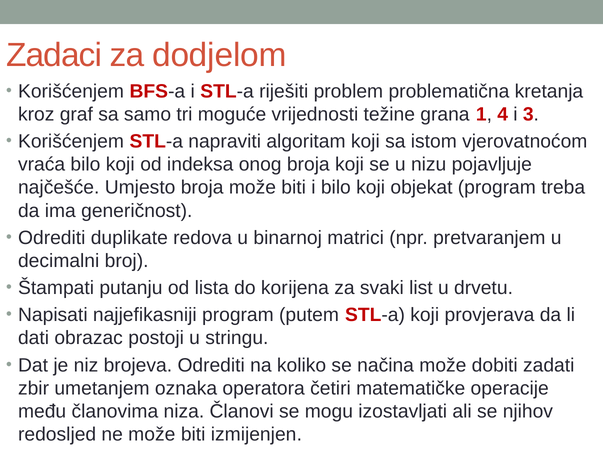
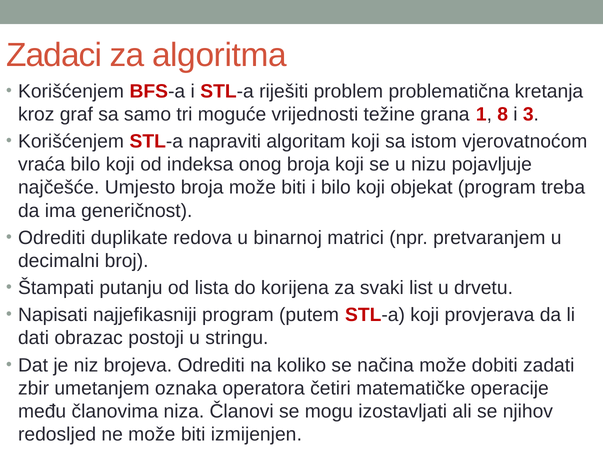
dodjelom: dodjelom -> algoritma
4: 4 -> 8
